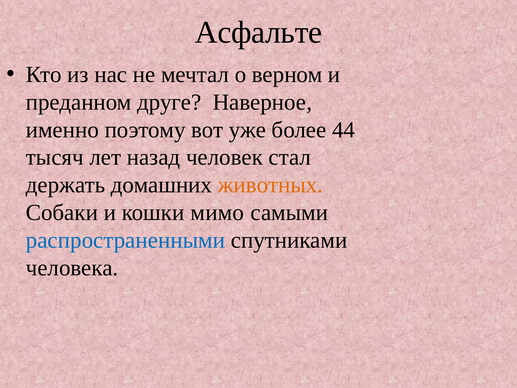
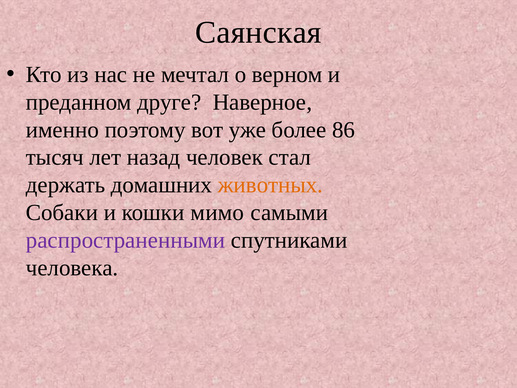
Асфальте: Асфальте -> Саянская
44: 44 -> 86
распространенными colour: blue -> purple
